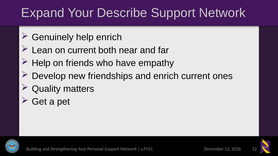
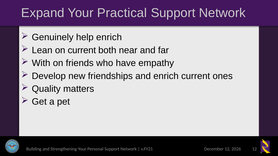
Describe: Describe -> Practical
Help at (41, 63): Help -> With
